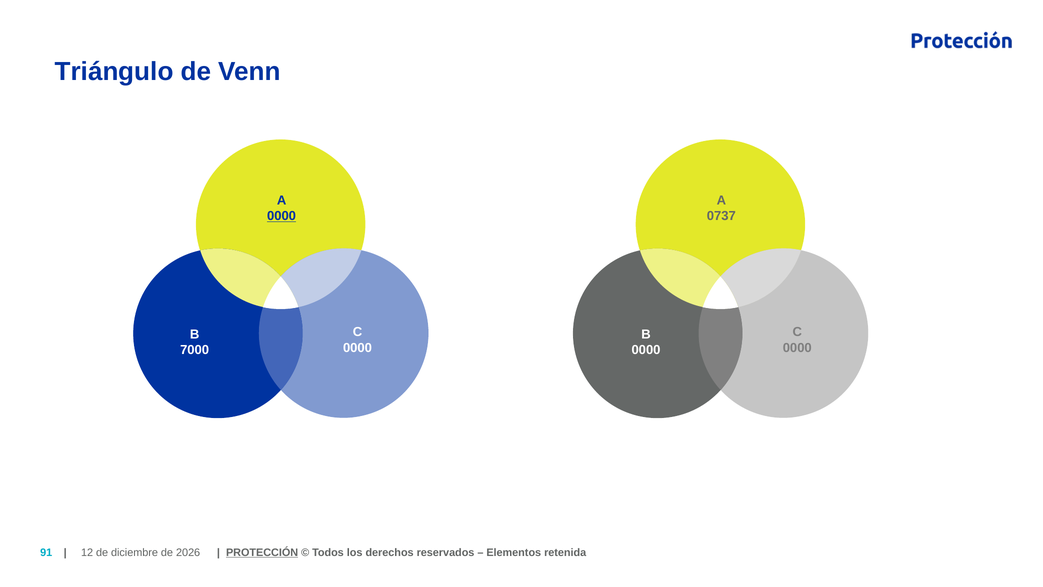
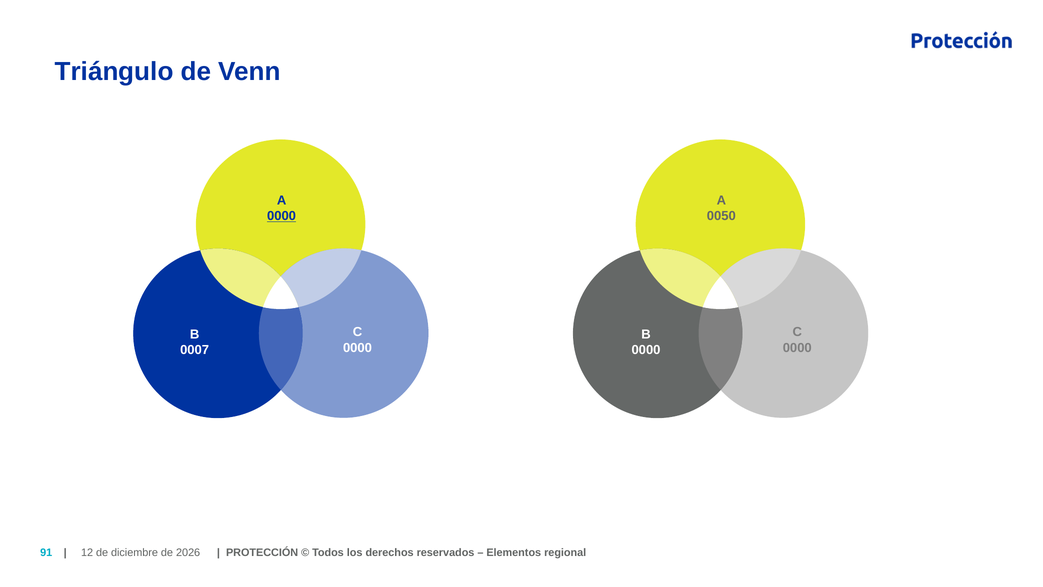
0737: 0737 -> 0050
7000: 7000 -> 0007
PROTECCIÓN underline: present -> none
retenida: retenida -> regional
